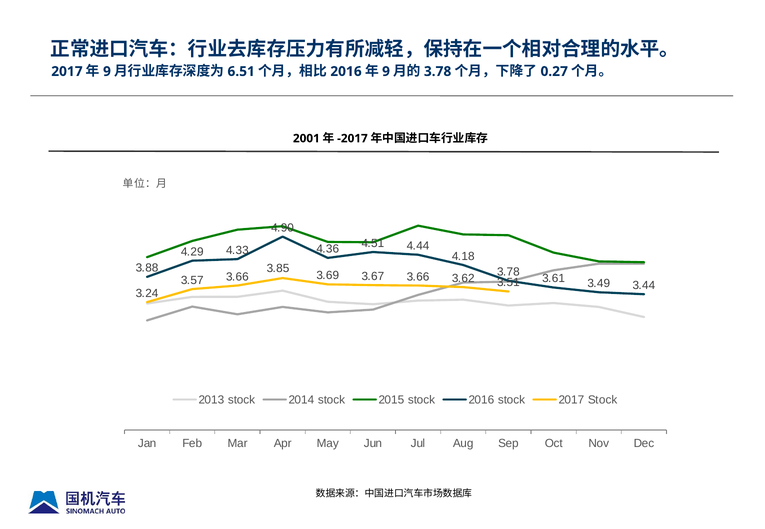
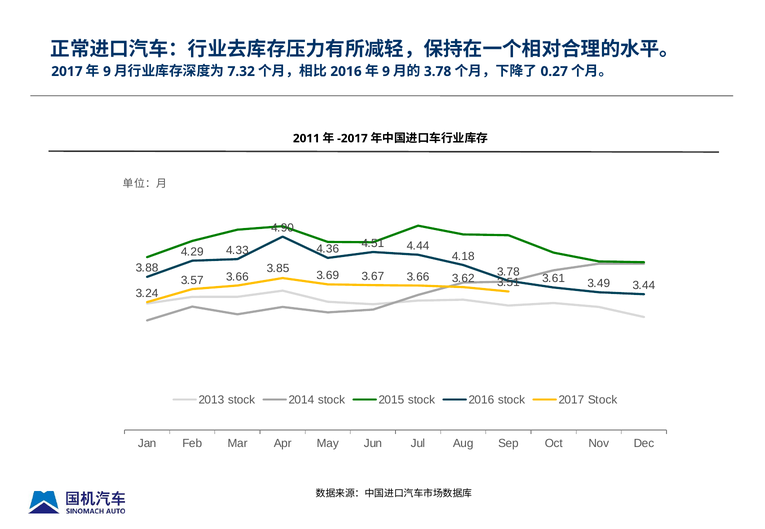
6.51: 6.51 -> 7.32
2001: 2001 -> 2011
